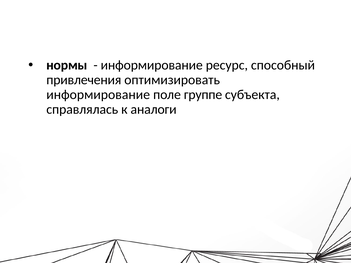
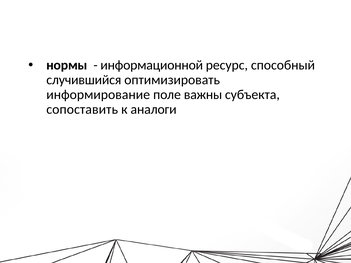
информирование at (152, 65): информирование -> информационной
привлечения: привлечения -> случившийся
группе: группе -> важны
справлялась: справлялась -> сопоставить
